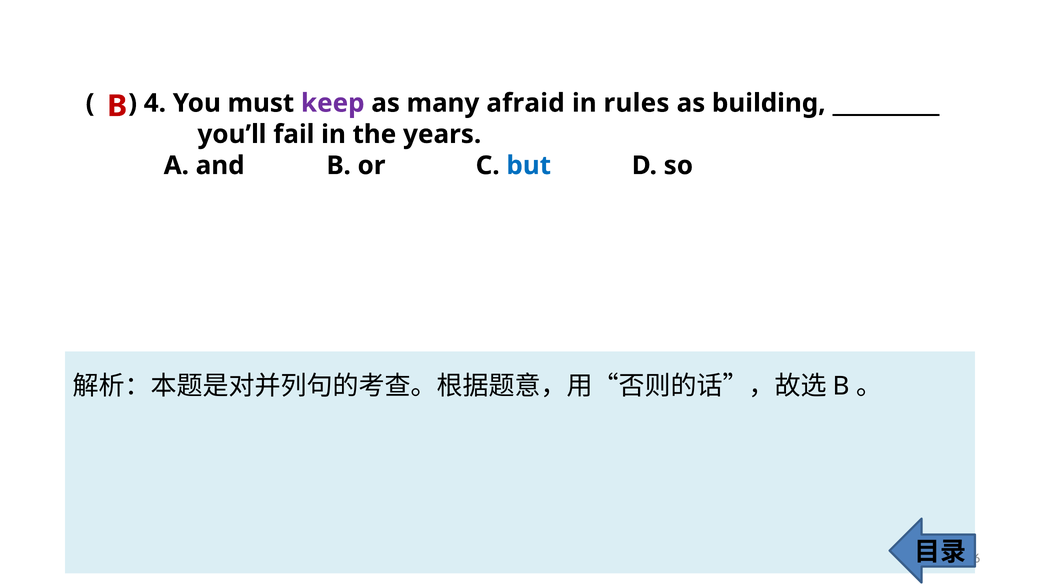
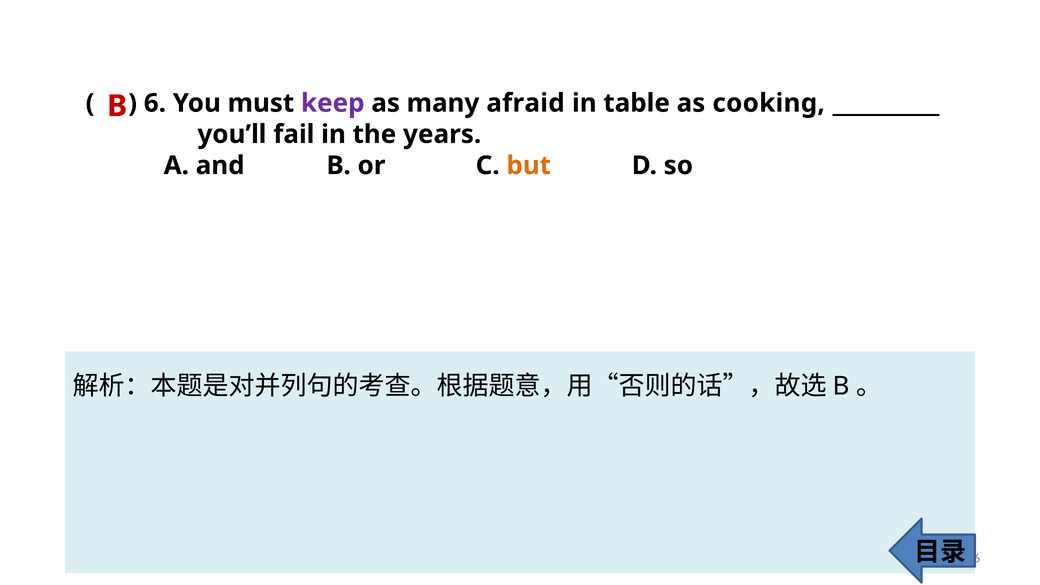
4: 4 -> 6
rules: rules -> table
building: building -> cooking
but colour: blue -> orange
